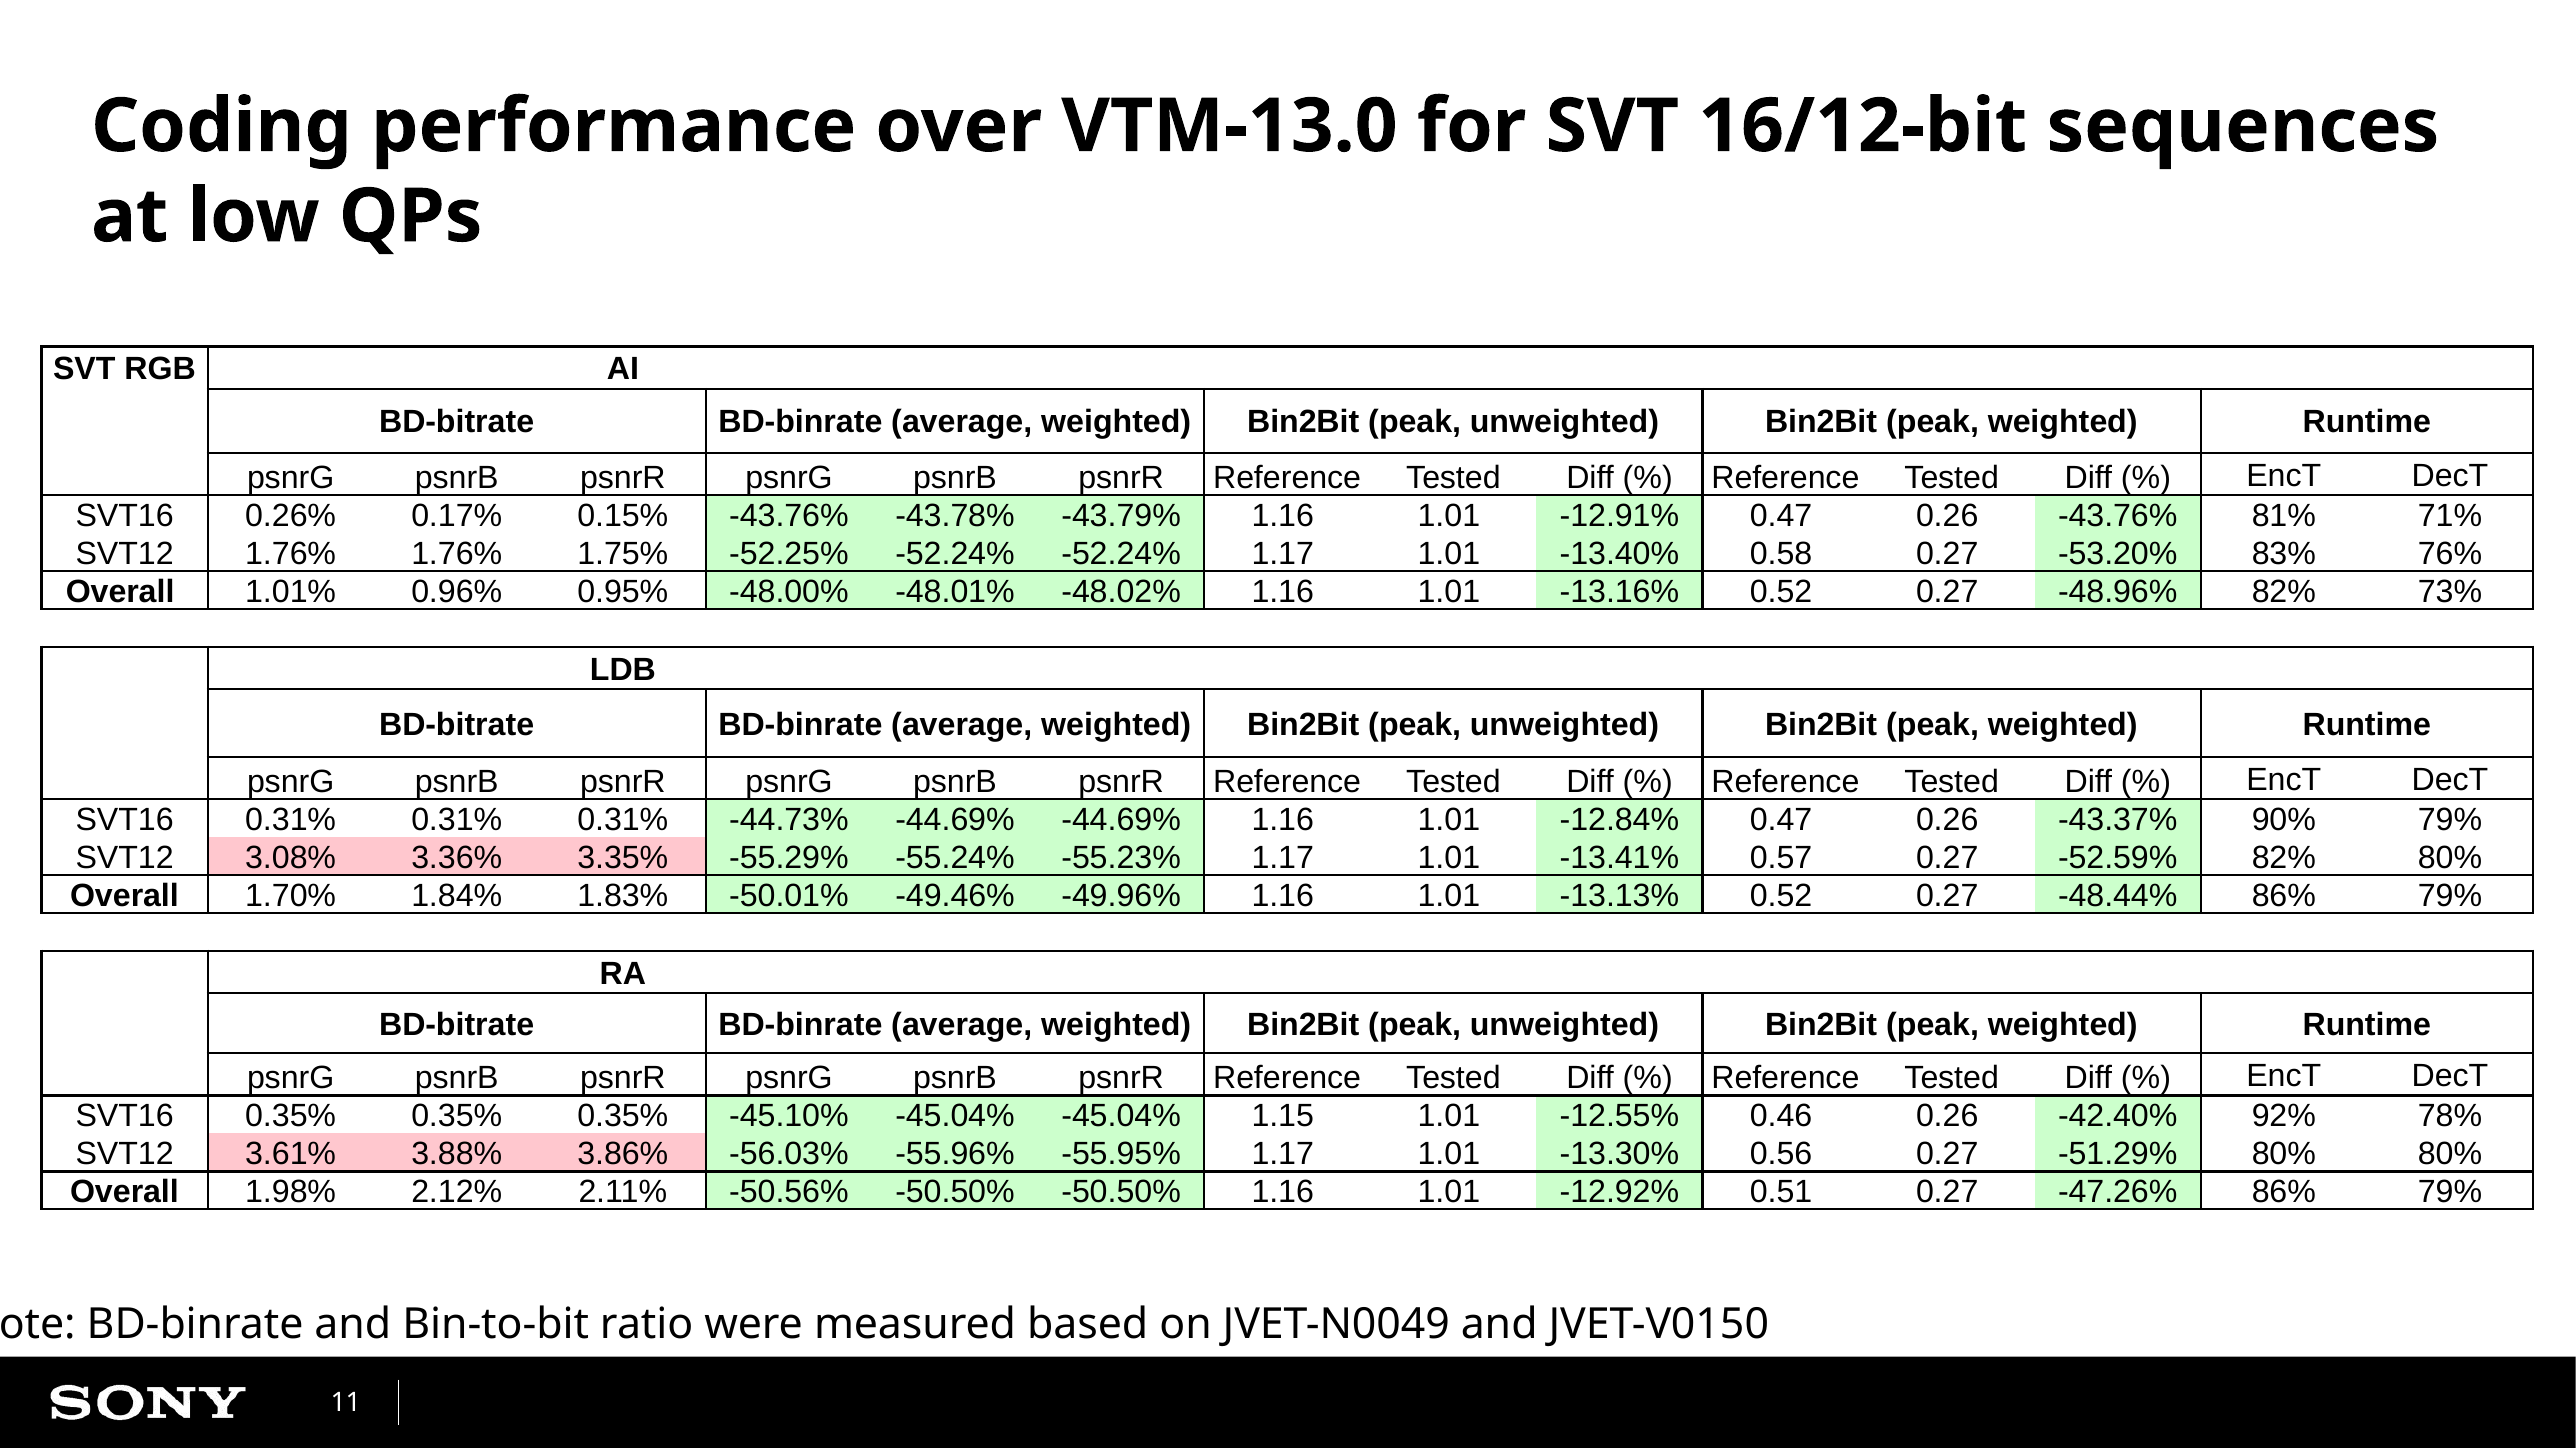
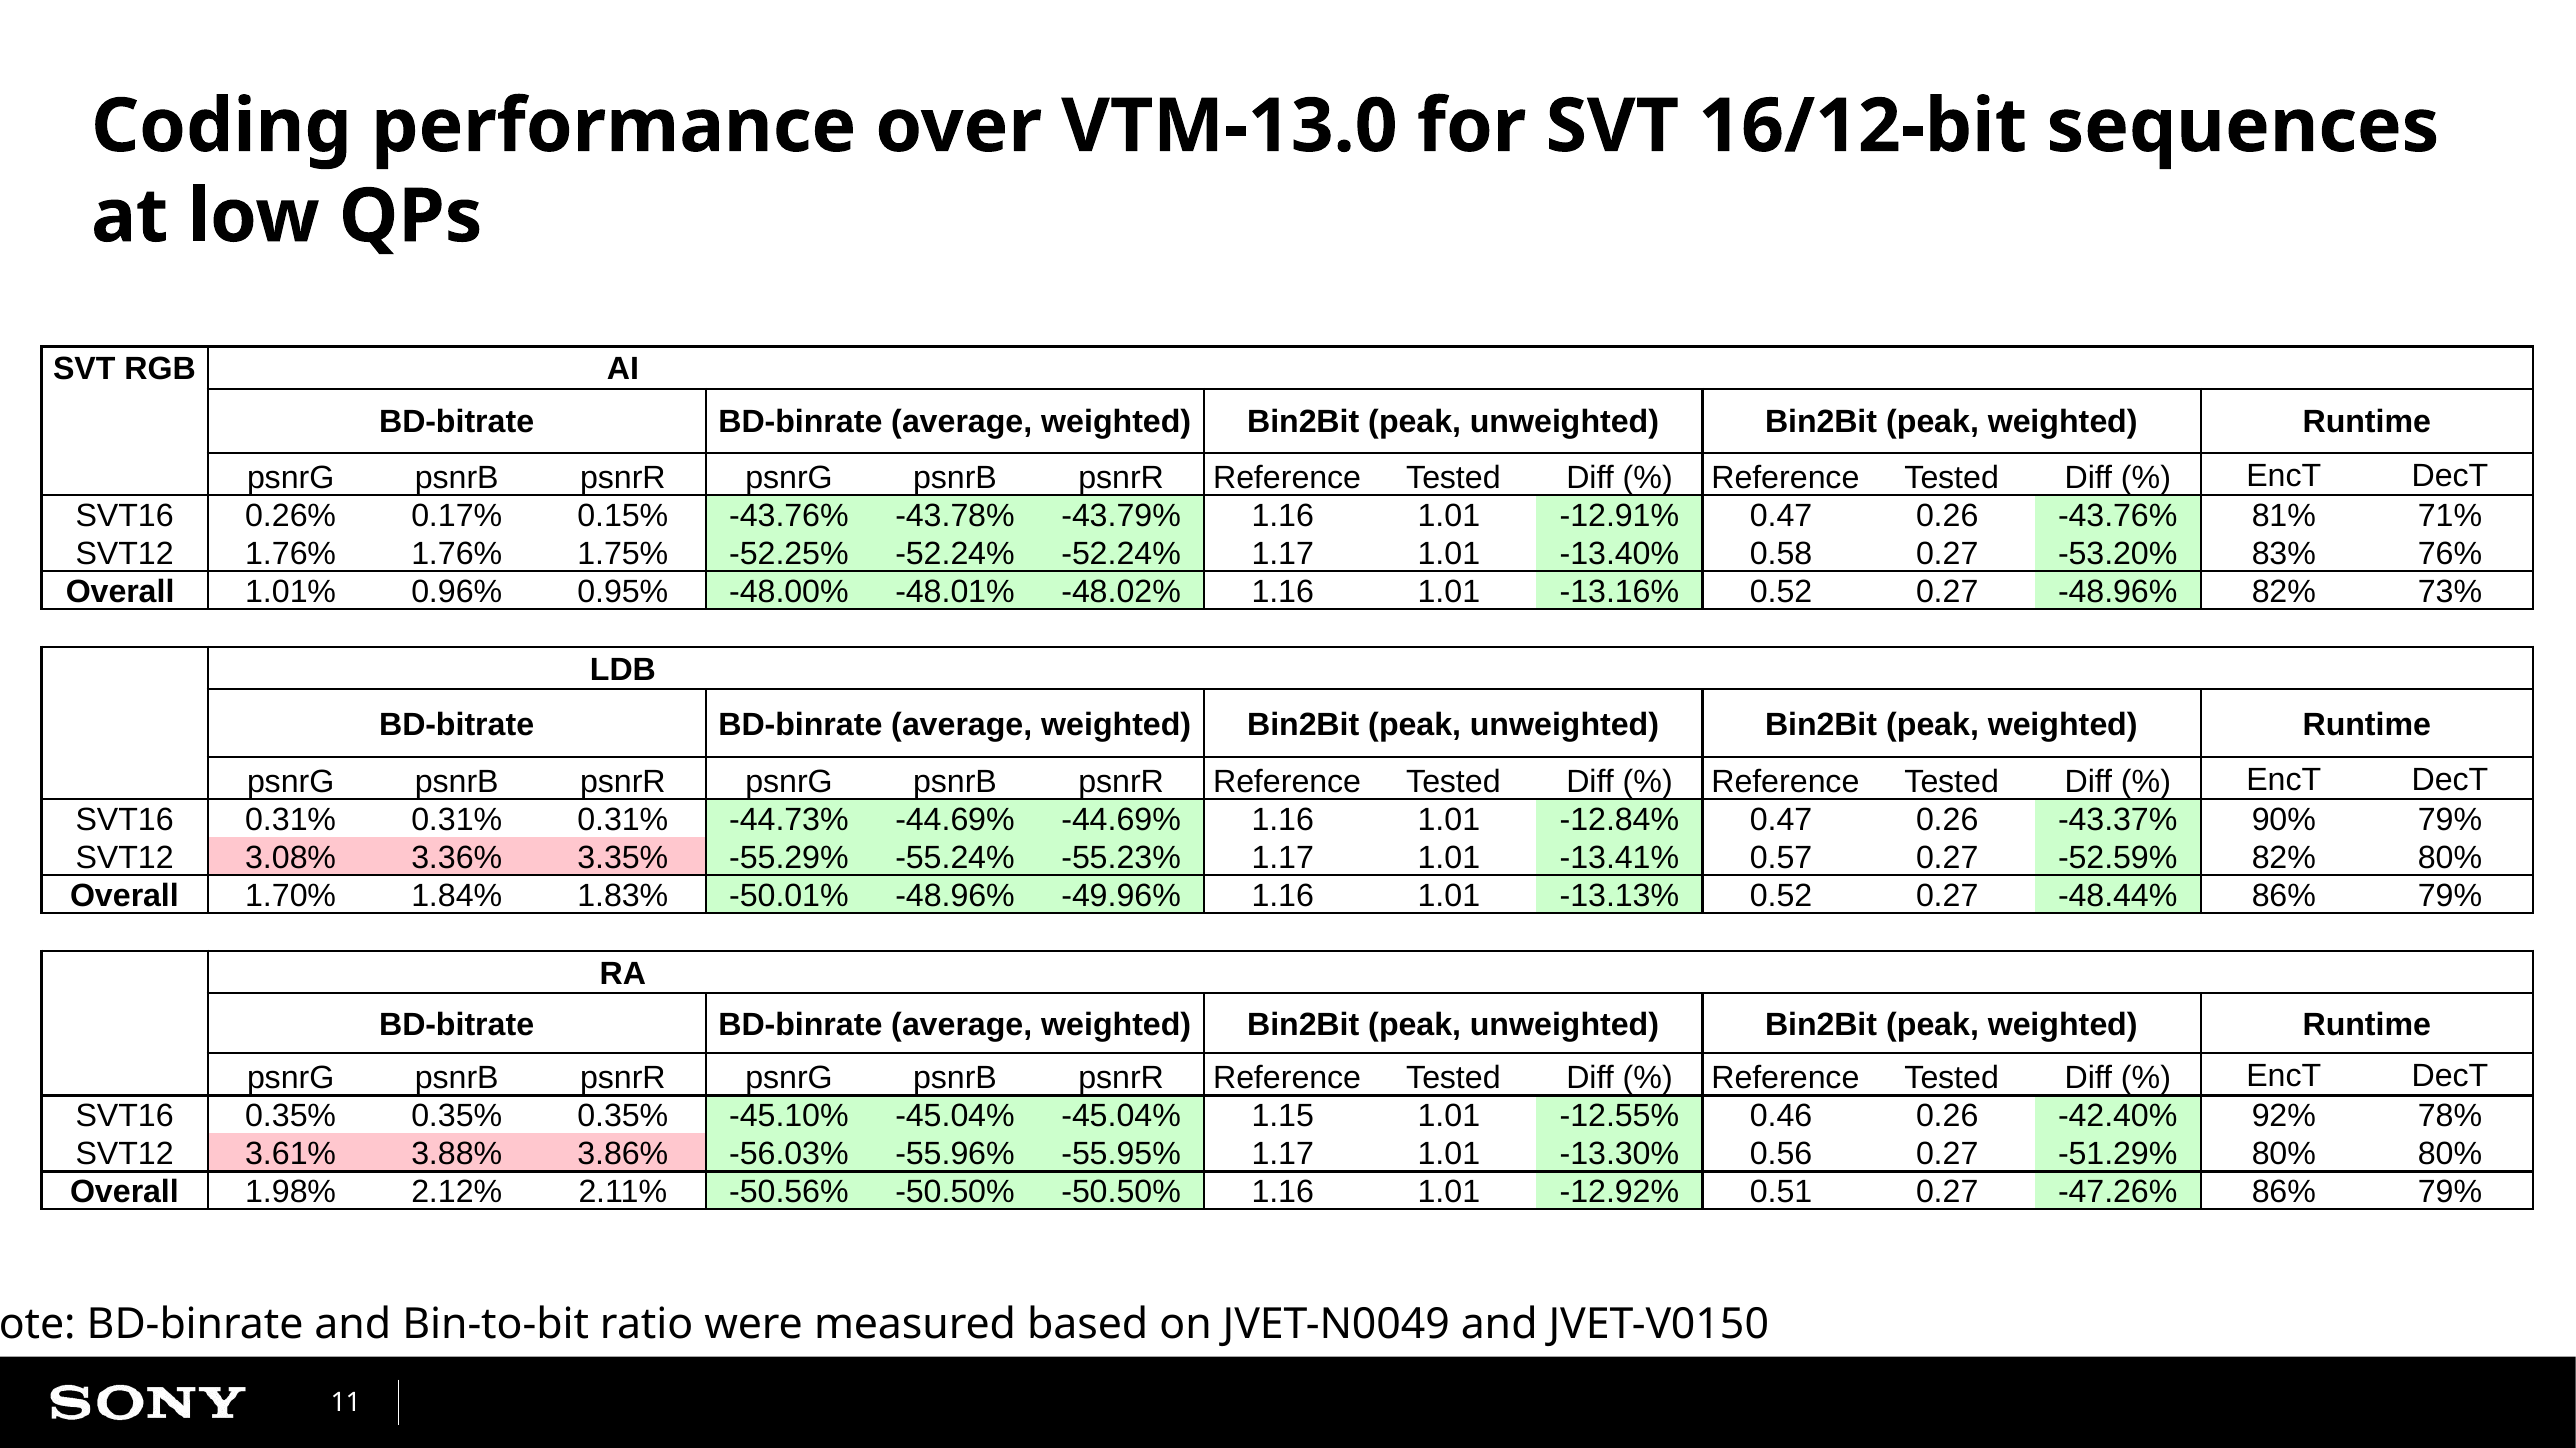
-50.01% -49.46%: -49.46% -> -48.96%
